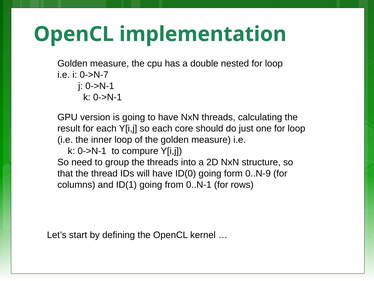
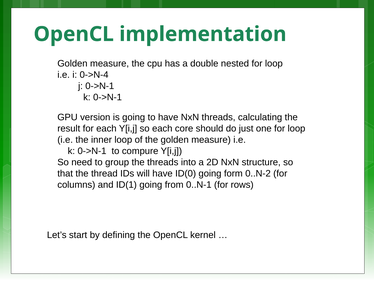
0->N-7: 0->N-7 -> 0->N-4
0..N-9: 0..N-9 -> 0..N-2
